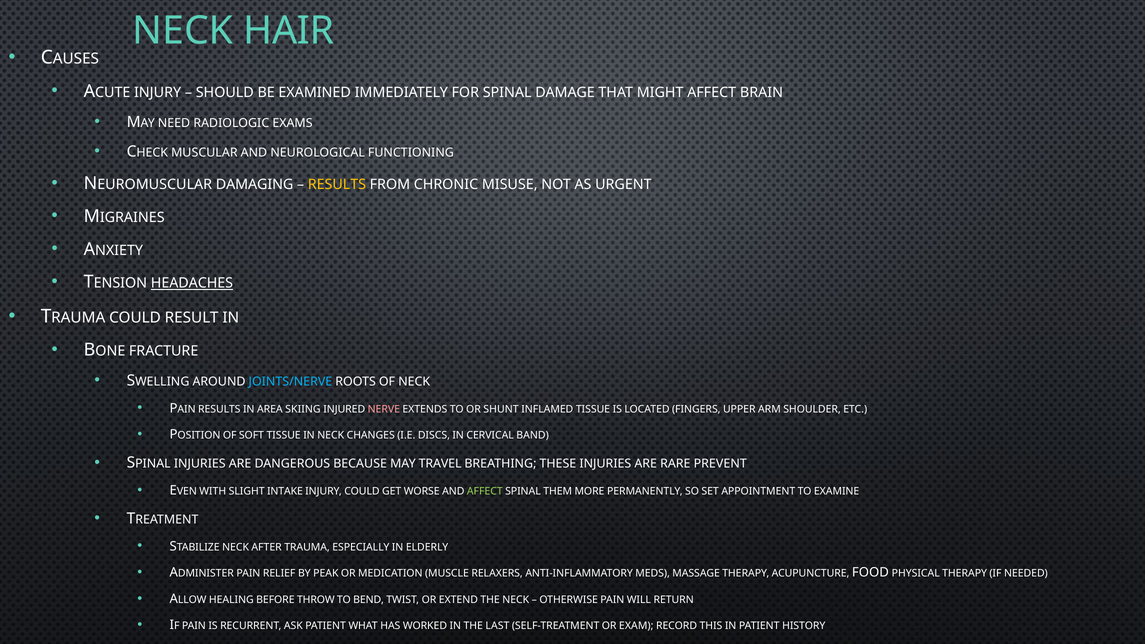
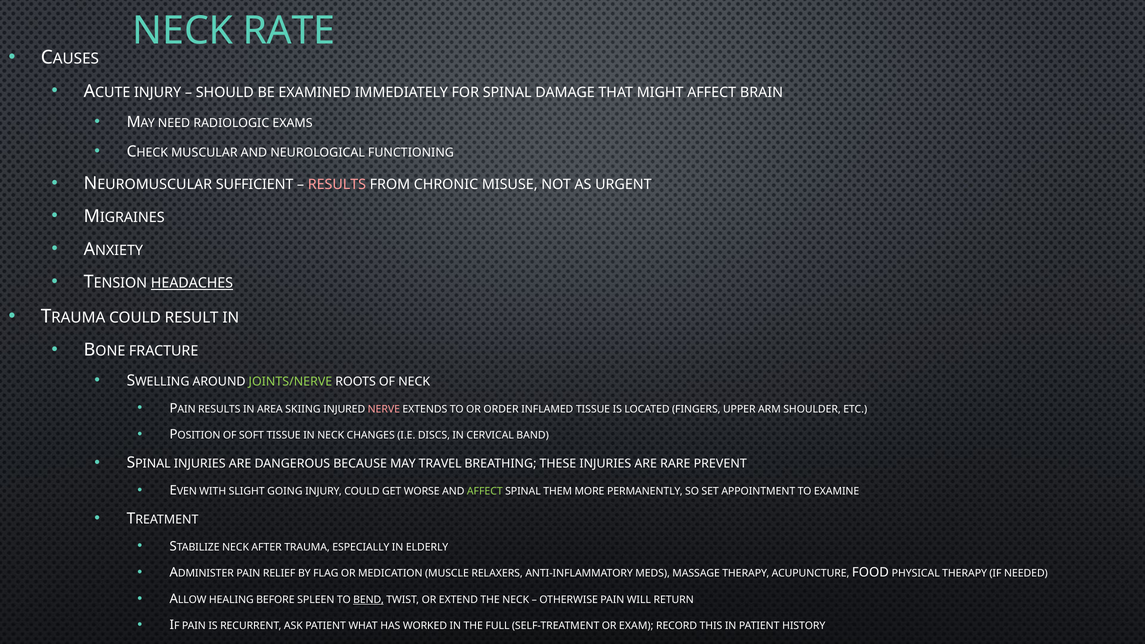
HAIR: HAIR -> RATE
DAMAGING: DAMAGING -> SUFFICIENT
RESULTS at (337, 184) colour: yellow -> pink
JOINTS/NERVE colour: light blue -> light green
SHUNT: SHUNT -> ORDER
INTAKE: INTAKE -> GOING
PEAK: PEAK -> FLAG
THROW: THROW -> SPLEEN
BEND underline: none -> present
LAST: LAST -> FULL
